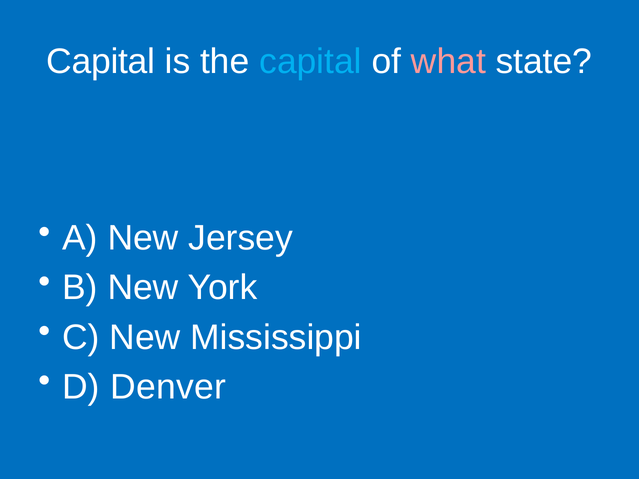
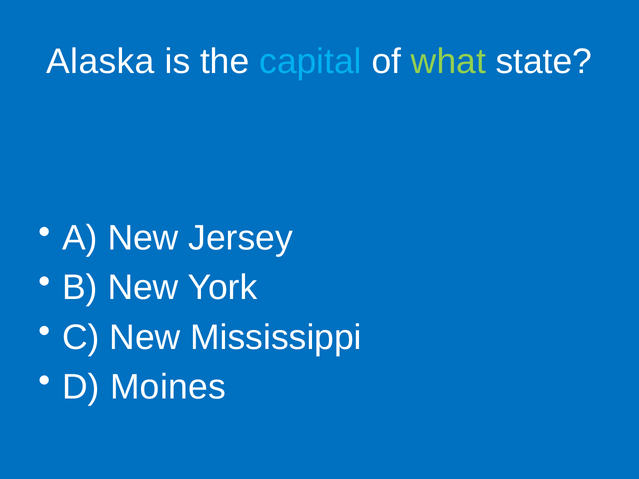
Capital at (101, 62): Capital -> Alaska
what colour: pink -> light green
Denver: Denver -> Moines
